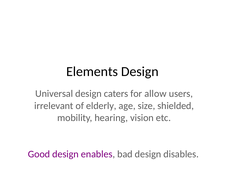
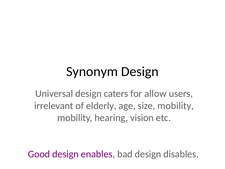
Elements: Elements -> Synonym
size shielded: shielded -> mobility
